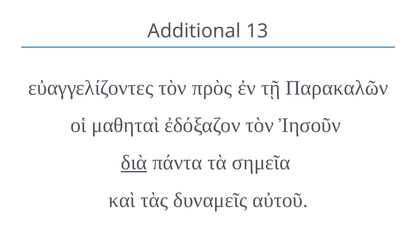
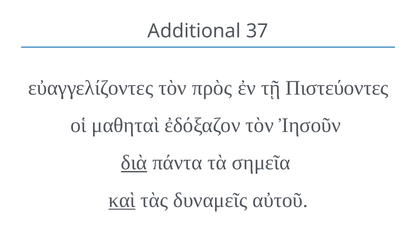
13: 13 -> 37
Παρακαλῶν: Παρακαλῶν -> Πιστεύοντες
καὶ underline: none -> present
